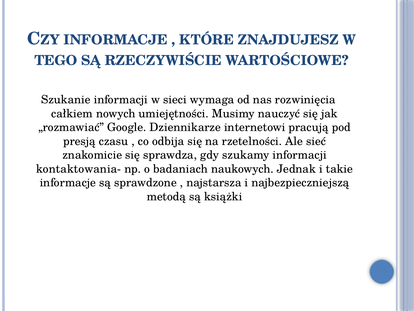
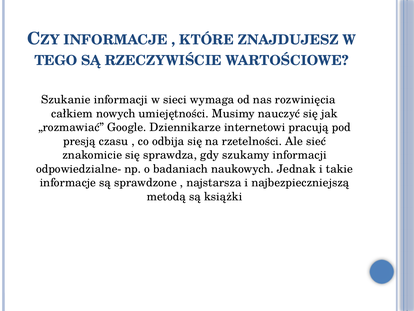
kontaktowania-: kontaktowania- -> odpowiedzialne-
